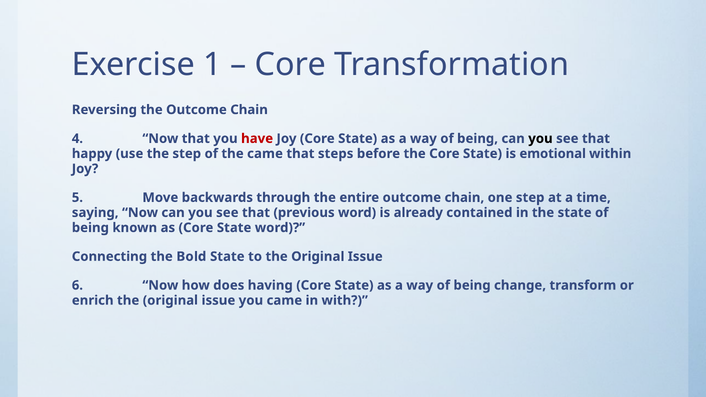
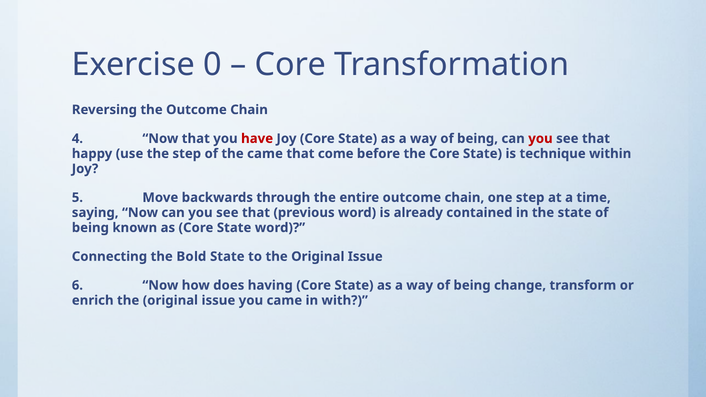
1: 1 -> 0
you at (540, 139) colour: black -> red
steps: steps -> come
emotional: emotional -> technique
